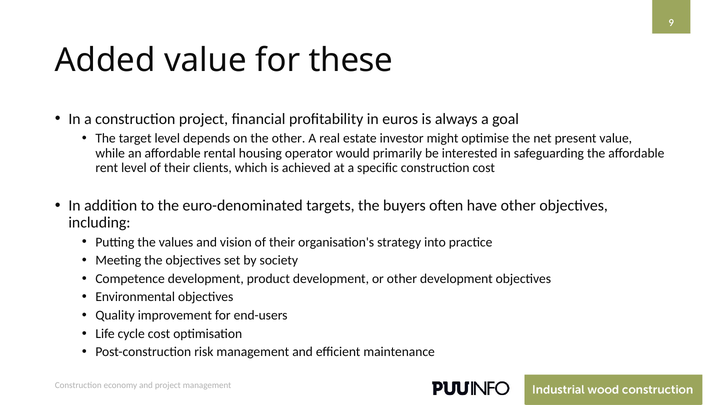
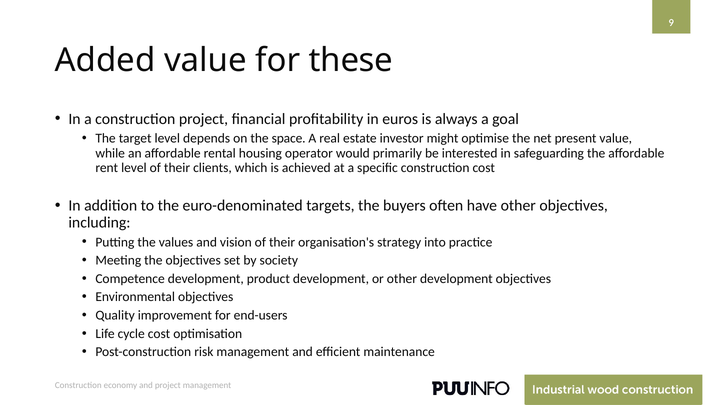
the other: other -> space
